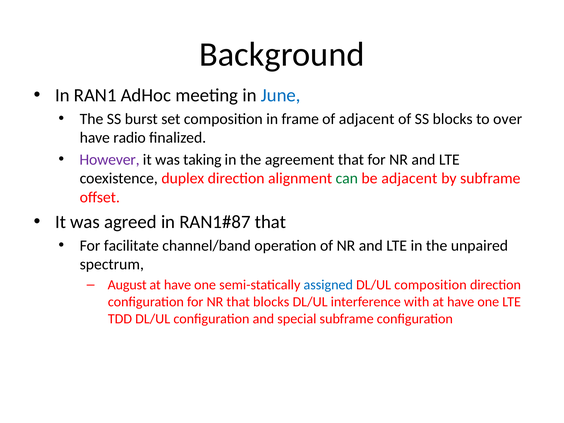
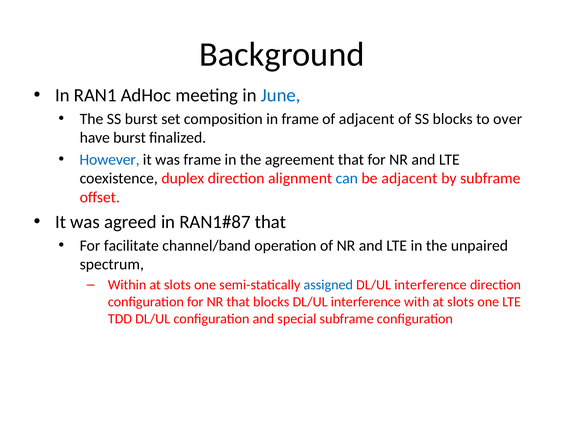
have radio: radio -> burst
However colour: purple -> blue
was taking: taking -> frame
can colour: green -> blue
August: August -> Within
have at (178, 285): have -> slots
composition at (430, 285): composition -> interference
with at have: have -> slots
